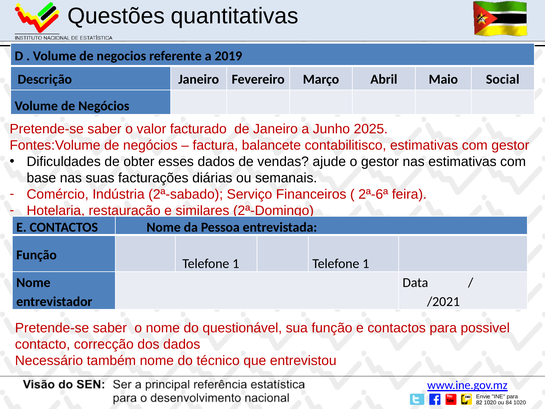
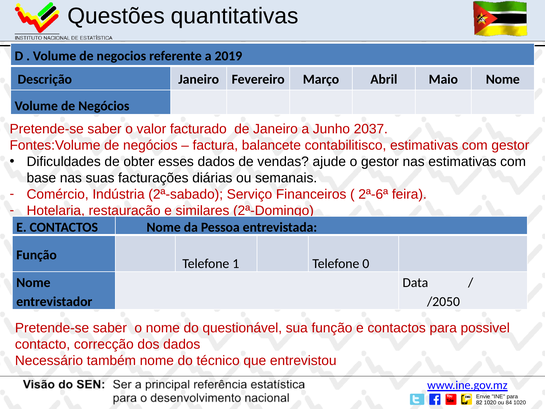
Maio Social: Social -> Nome
2025: 2025 -> 2037
1 Telefone 1: 1 -> 0
/2021: /2021 -> /2050
